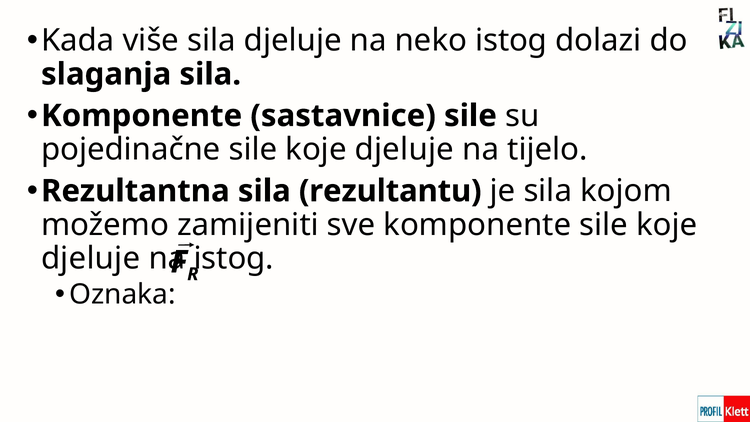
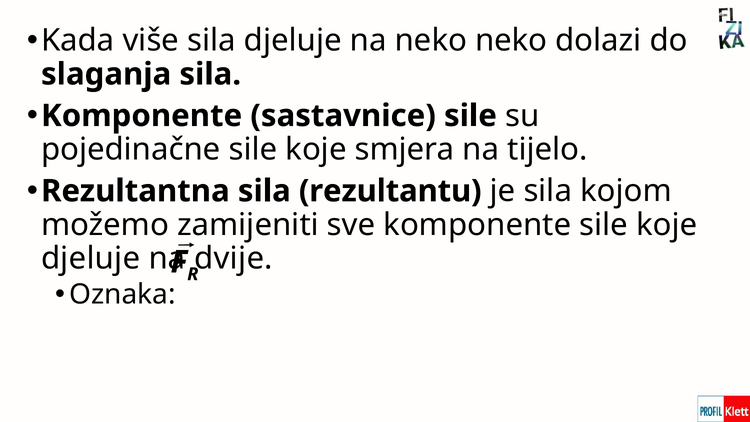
neko istog: istog -> neko
pojedinačne sile koje djeluje: djeluje -> smjera
istog at (234, 258): istog -> dvije
